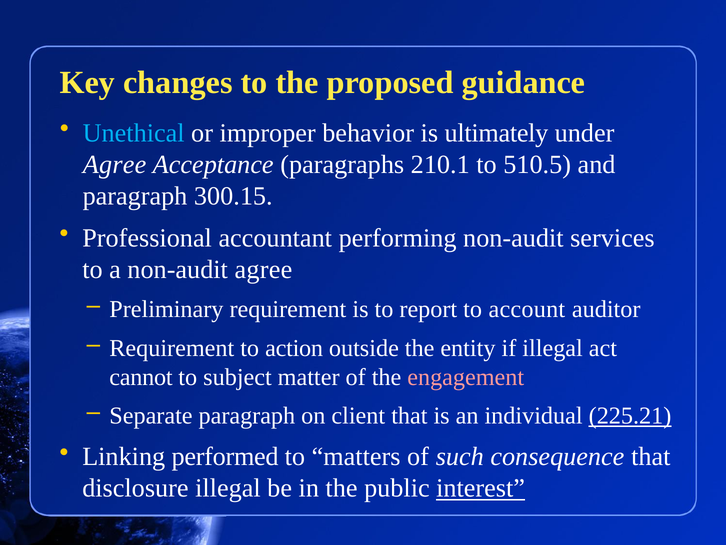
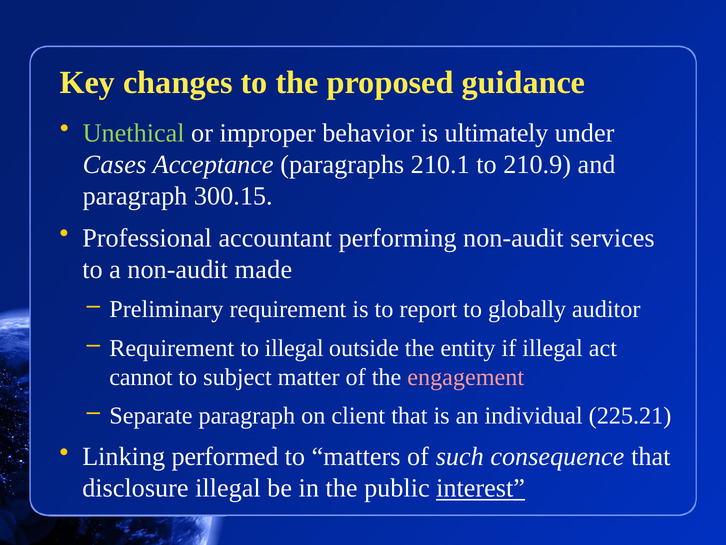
Unethical colour: light blue -> light green
Agree at (115, 164): Agree -> Cases
510.5: 510.5 -> 210.9
non-audit agree: agree -> made
account: account -> globally
to action: action -> illegal
225.21 underline: present -> none
